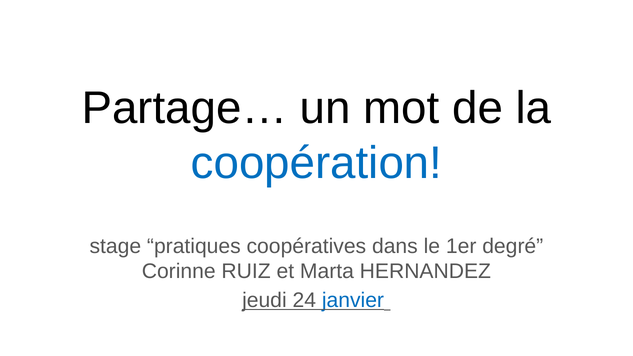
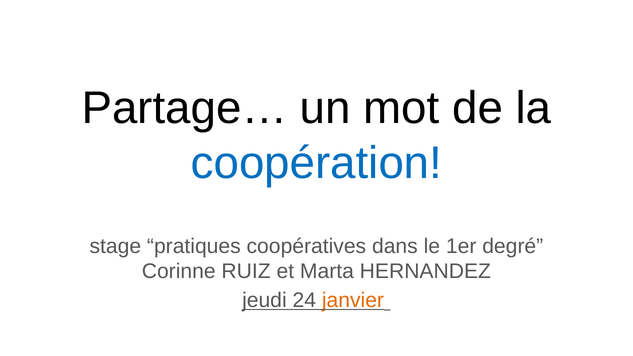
janvier colour: blue -> orange
